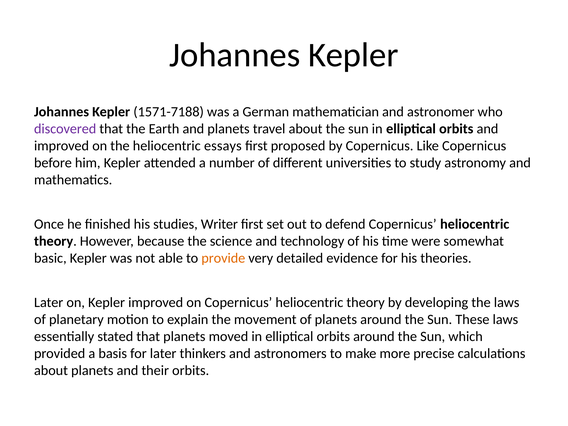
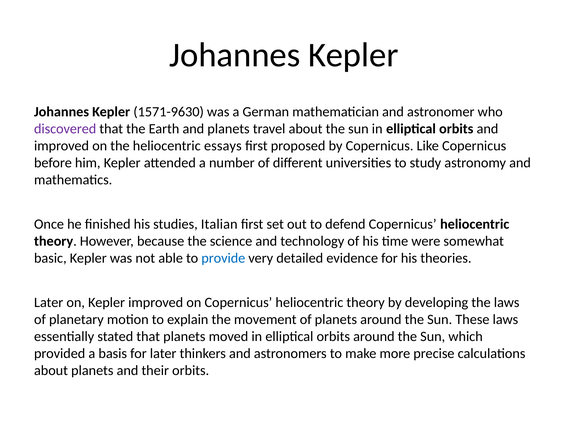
1571-7188: 1571-7188 -> 1571-9630
Writer: Writer -> Italian
provide colour: orange -> blue
